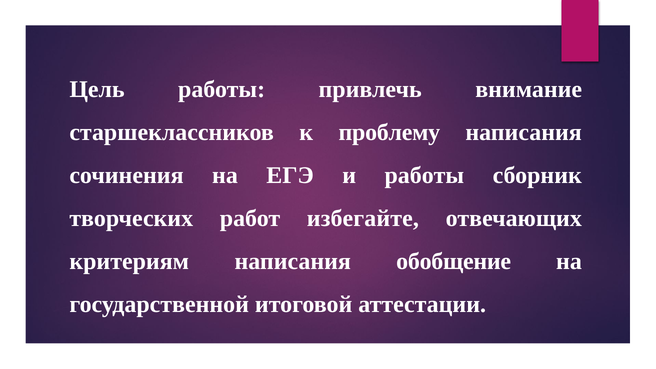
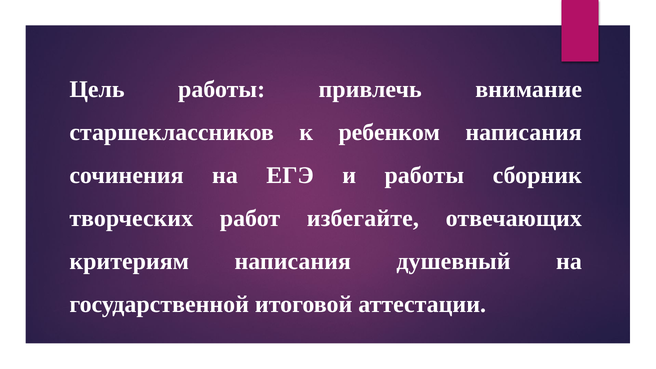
проблему: проблему -> ребенком
обобщение: обобщение -> душевный
